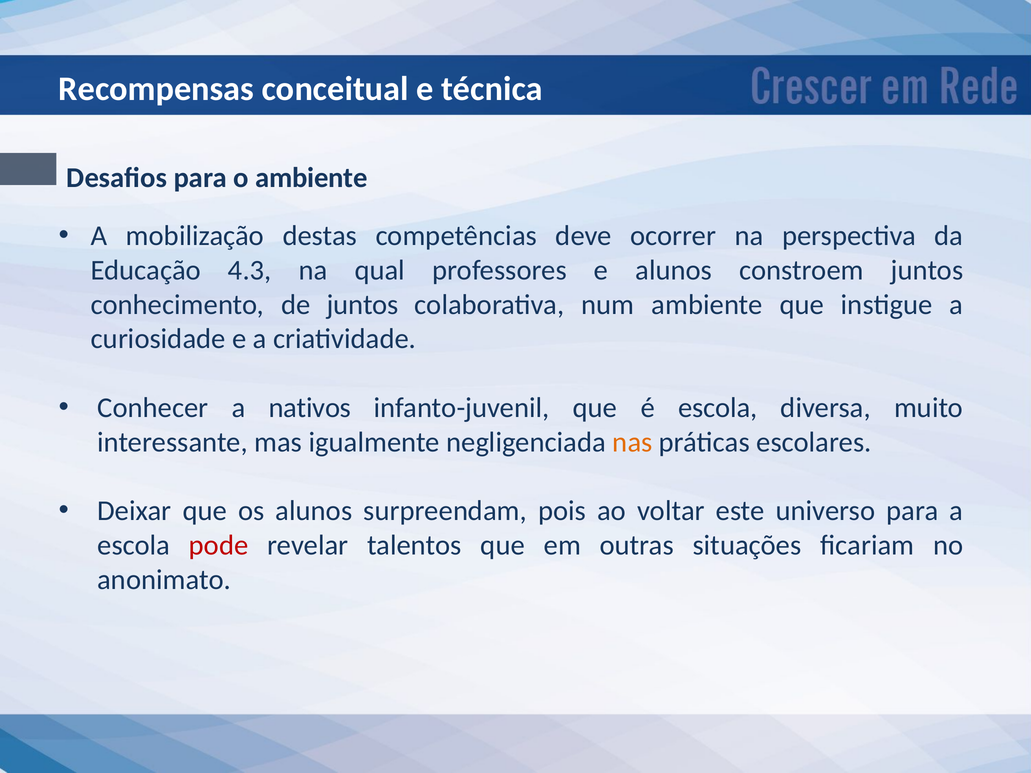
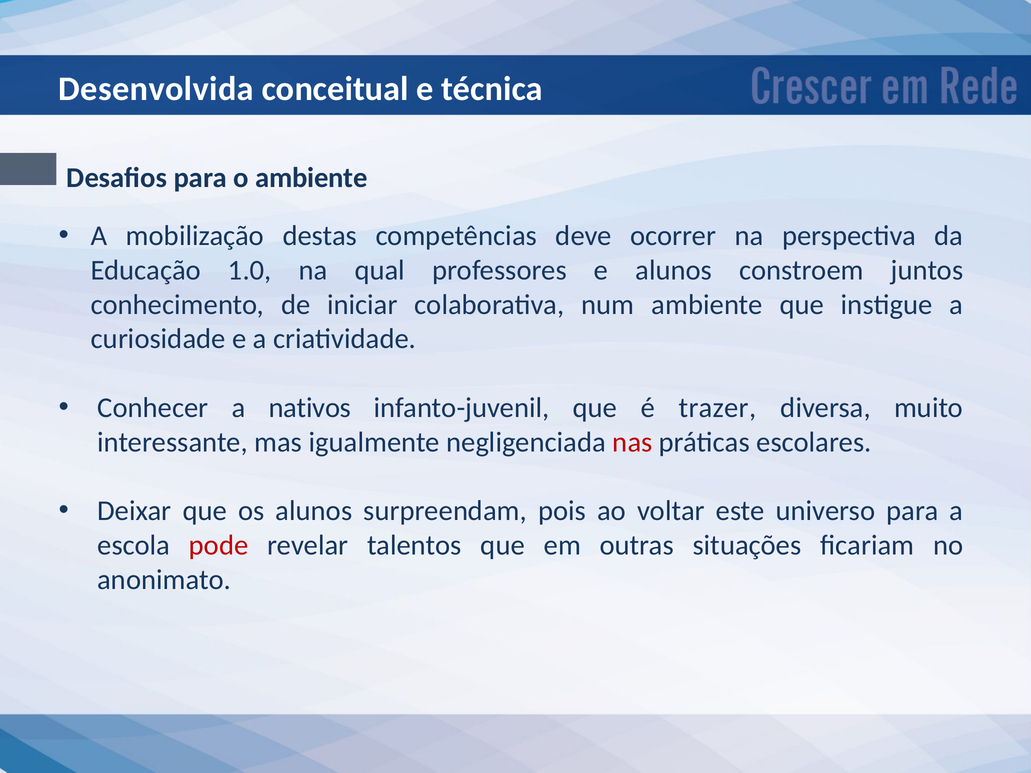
Recompensas: Recompensas -> Desenvolvida
4.3: 4.3 -> 1.0
de juntos: juntos -> iniciar
é escola: escola -> trazer
nas colour: orange -> red
